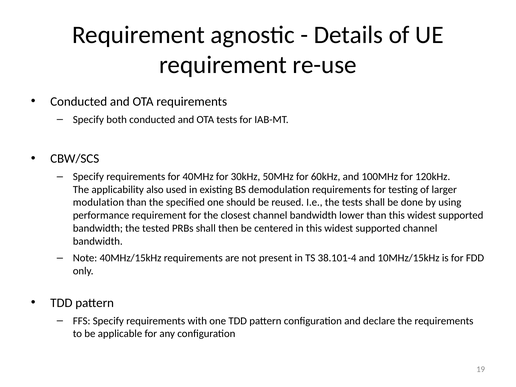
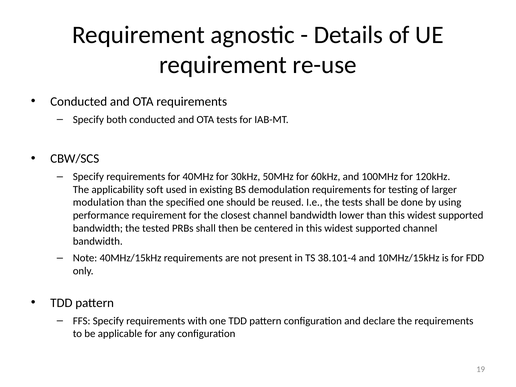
also: also -> soft
